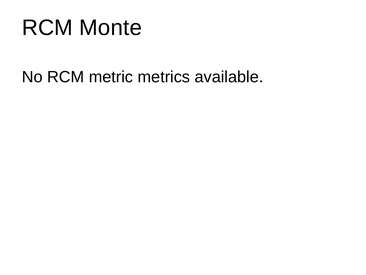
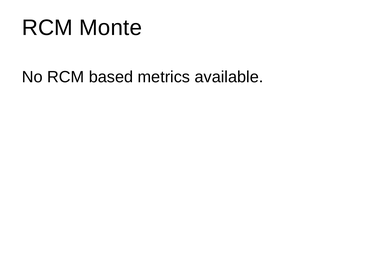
metric: metric -> based
